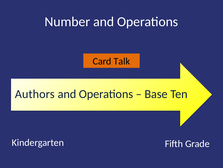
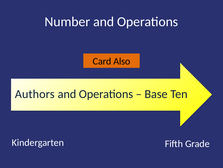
Talk: Talk -> Also
